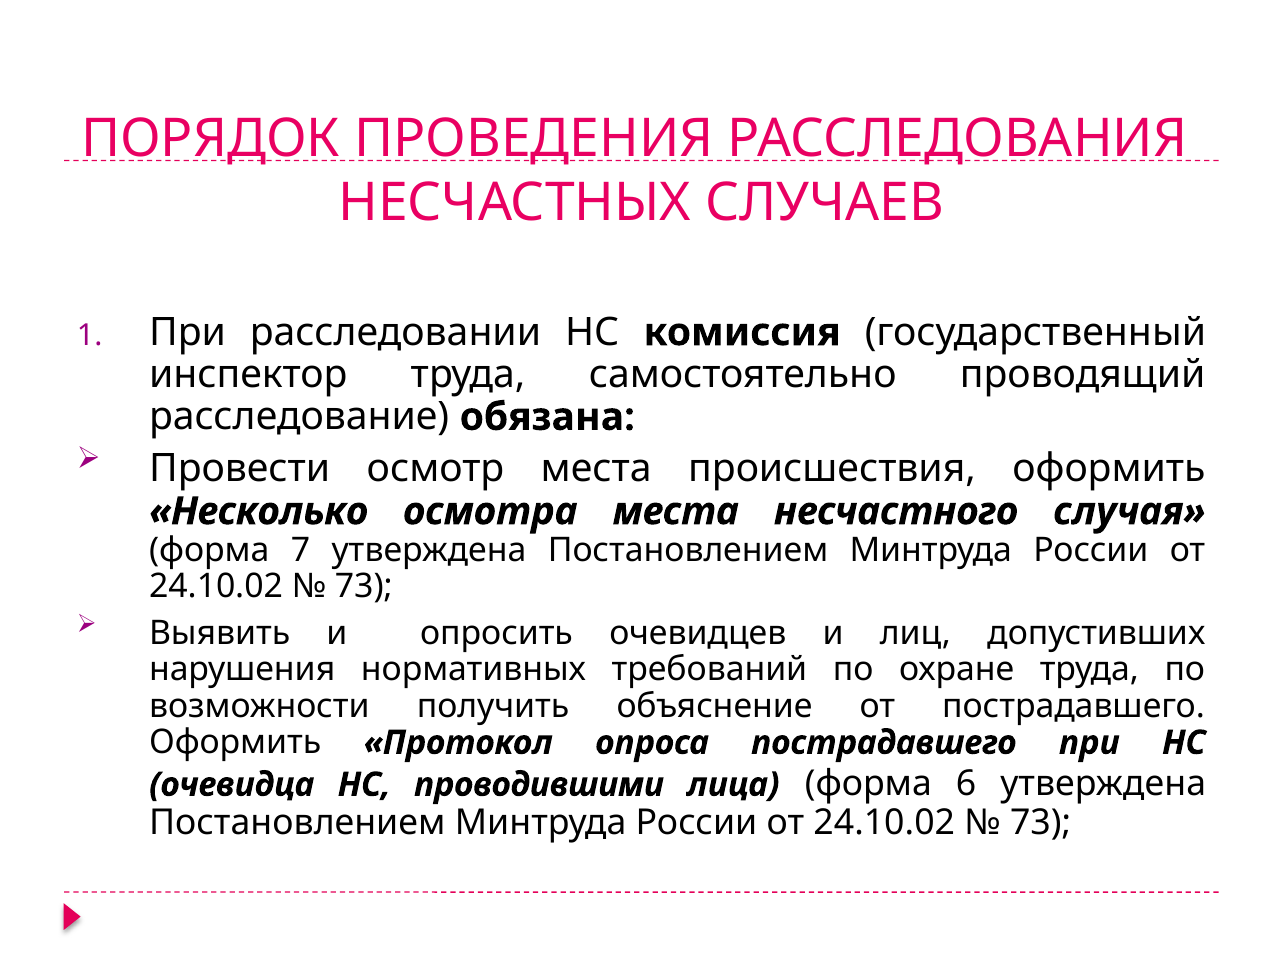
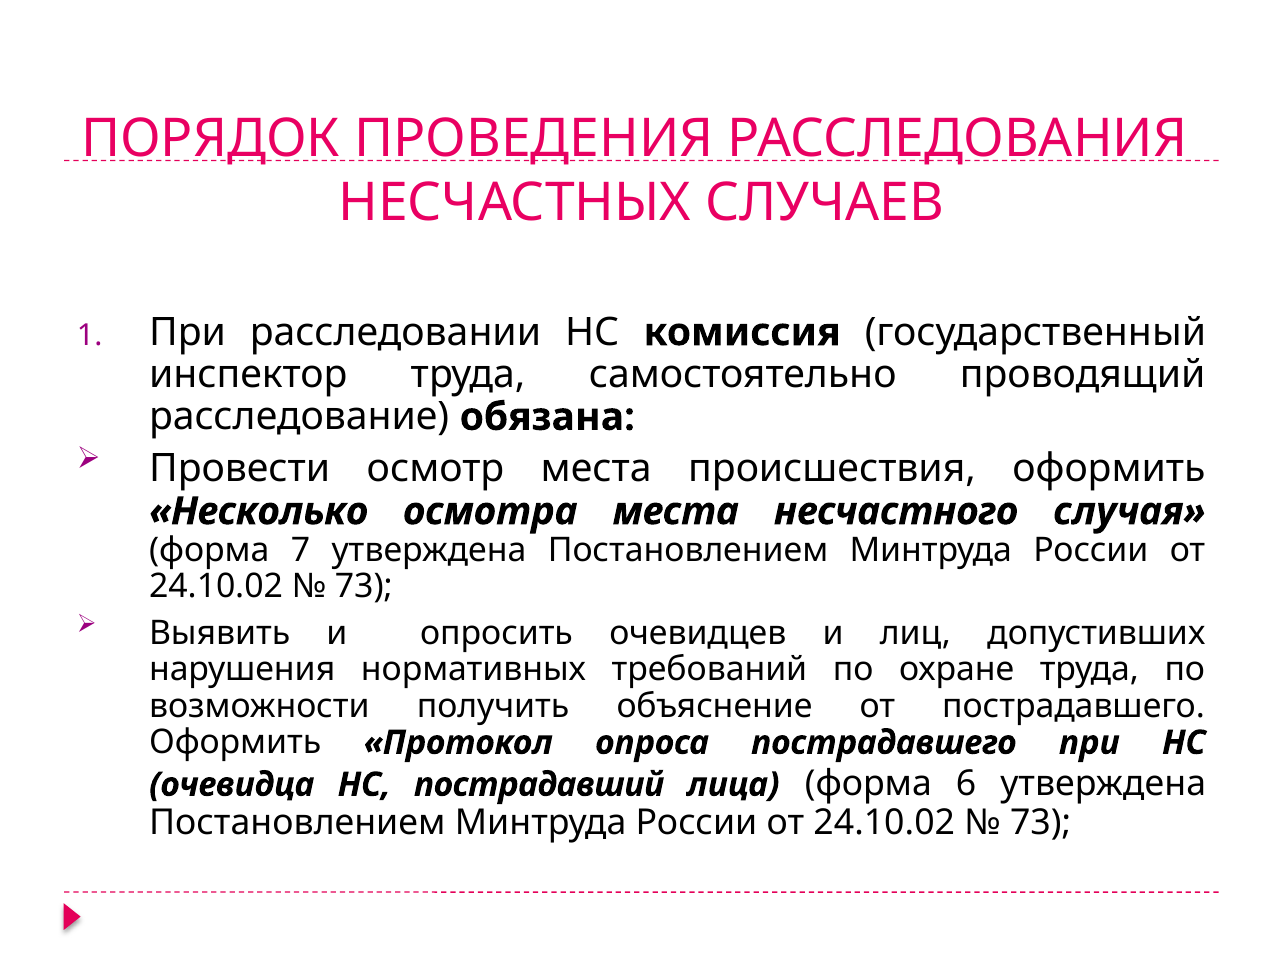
проводившими: проводившими -> пострадавший
